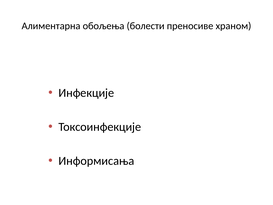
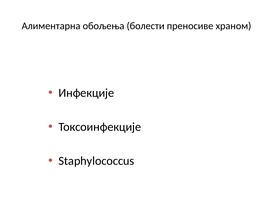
Информисања: Информисања -> Staphylococcus
